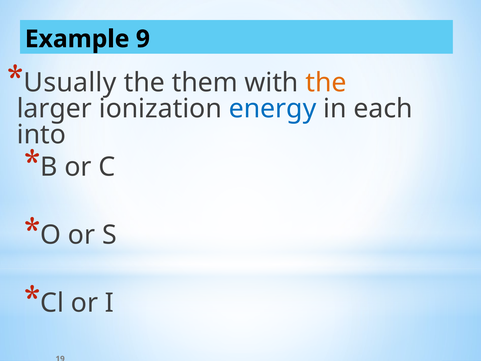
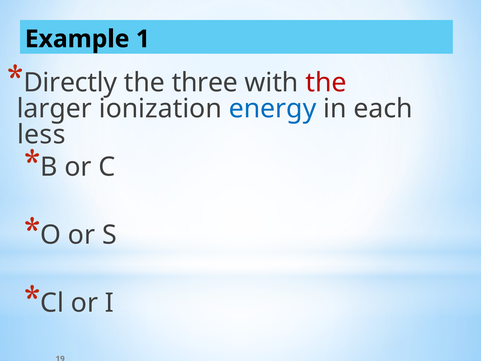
9: 9 -> 1
Usually: Usually -> Directly
them: them -> three
the at (326, 82) colour: orange -> red
into: into -> less
